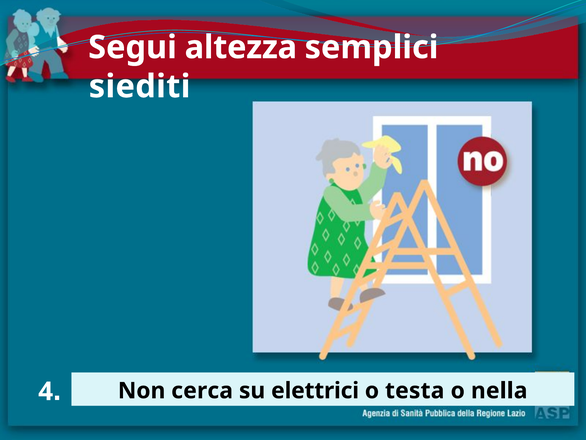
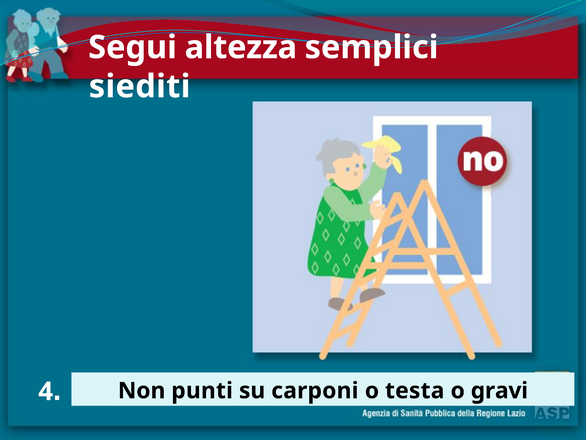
cerca: cerca -> punti
elettrici: elettrici -> carponi
nella: nella -> gravi
